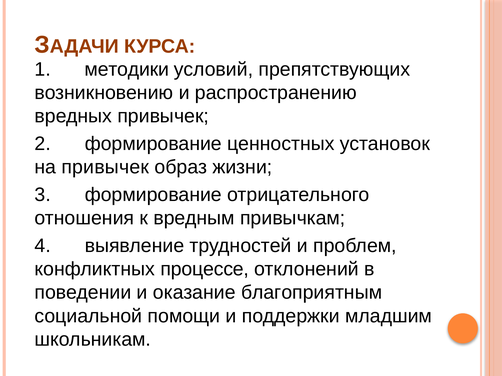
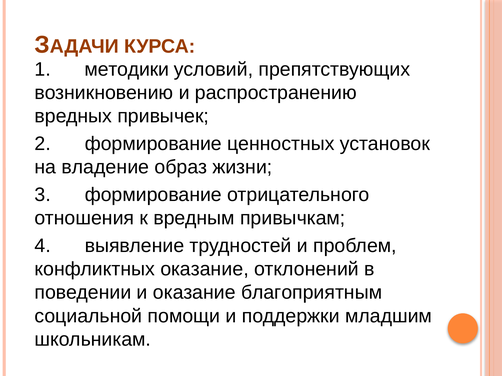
на привычек: привычек -> владение
конфликтных процессе: процессе -> оказание
